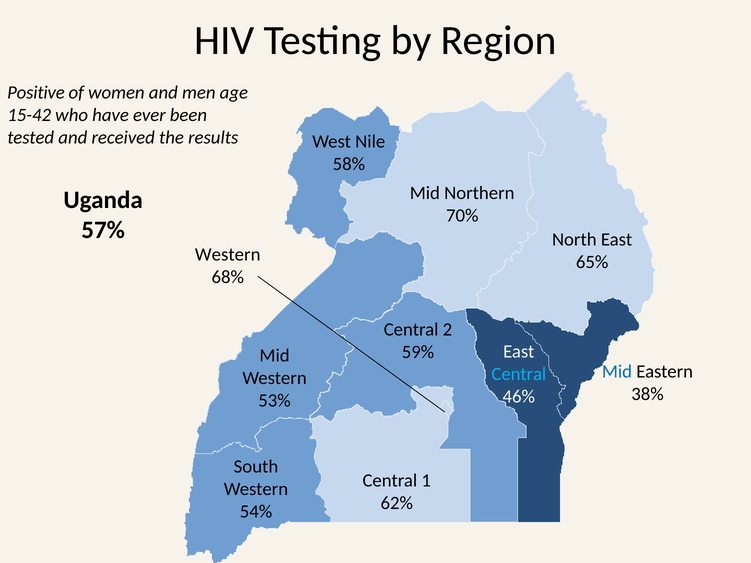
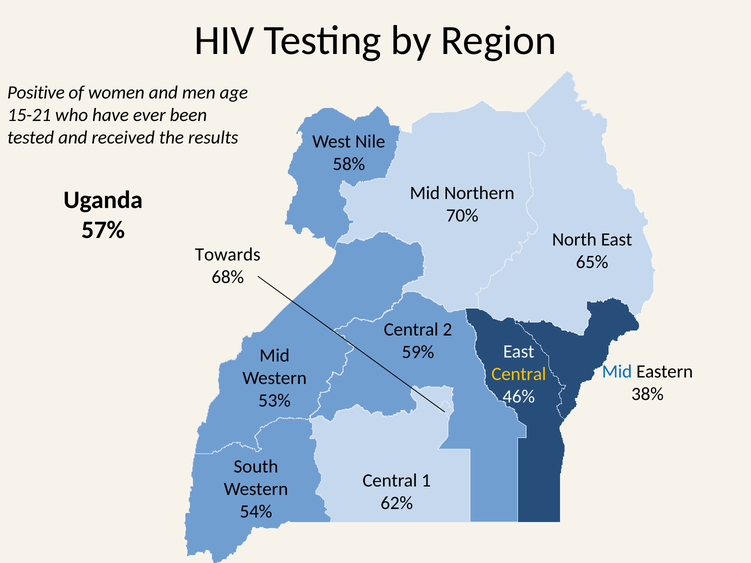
15-42: 15-42 -> 15-21
Western at (228, 255): Western -> Towards
Central at (519, 374) colour: light blue -> yellow
